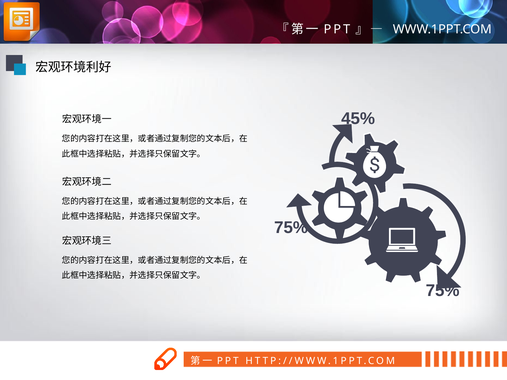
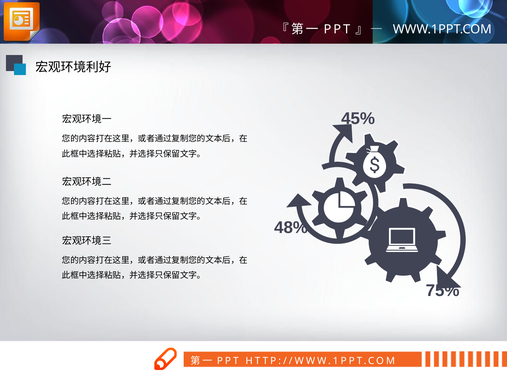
75% at (291, 228): 75% -> 48%
